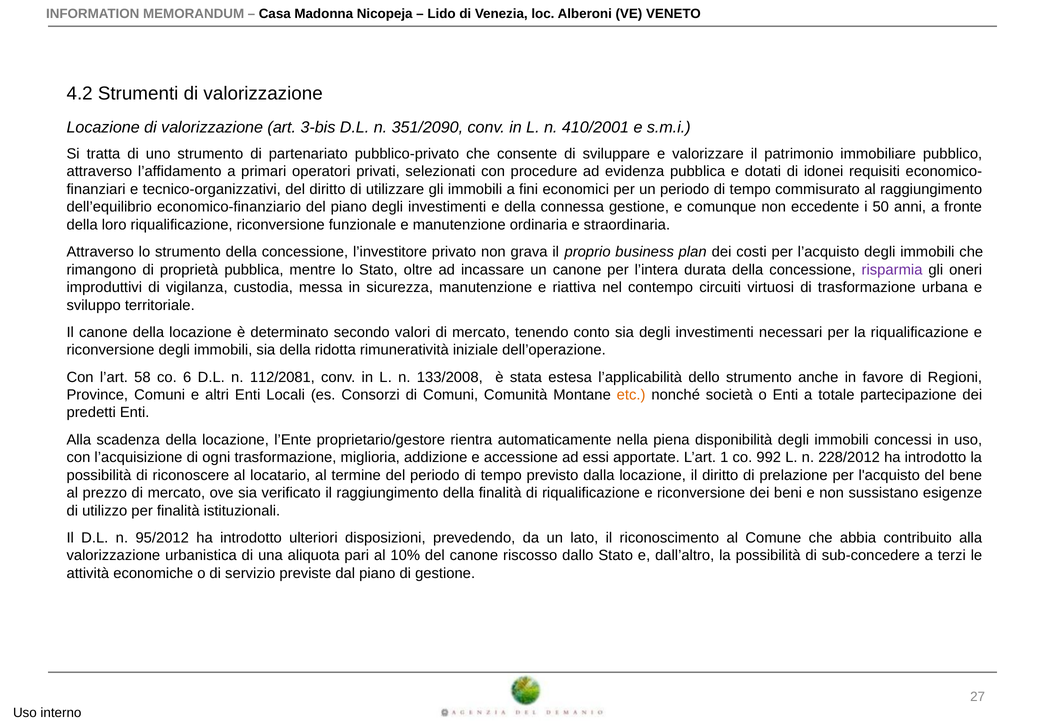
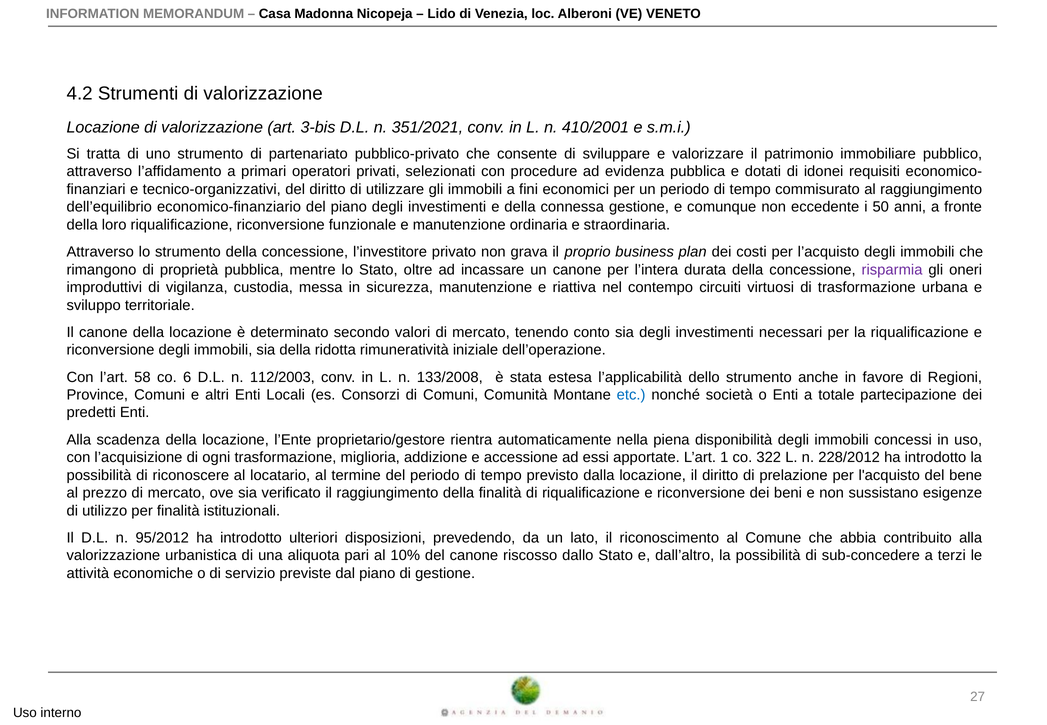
351/2090: 351/2090 -> 351/2021
112/2081: 112/2081 -> 112/2003
etc colour: orange -> blue
992: 992 -> 322
